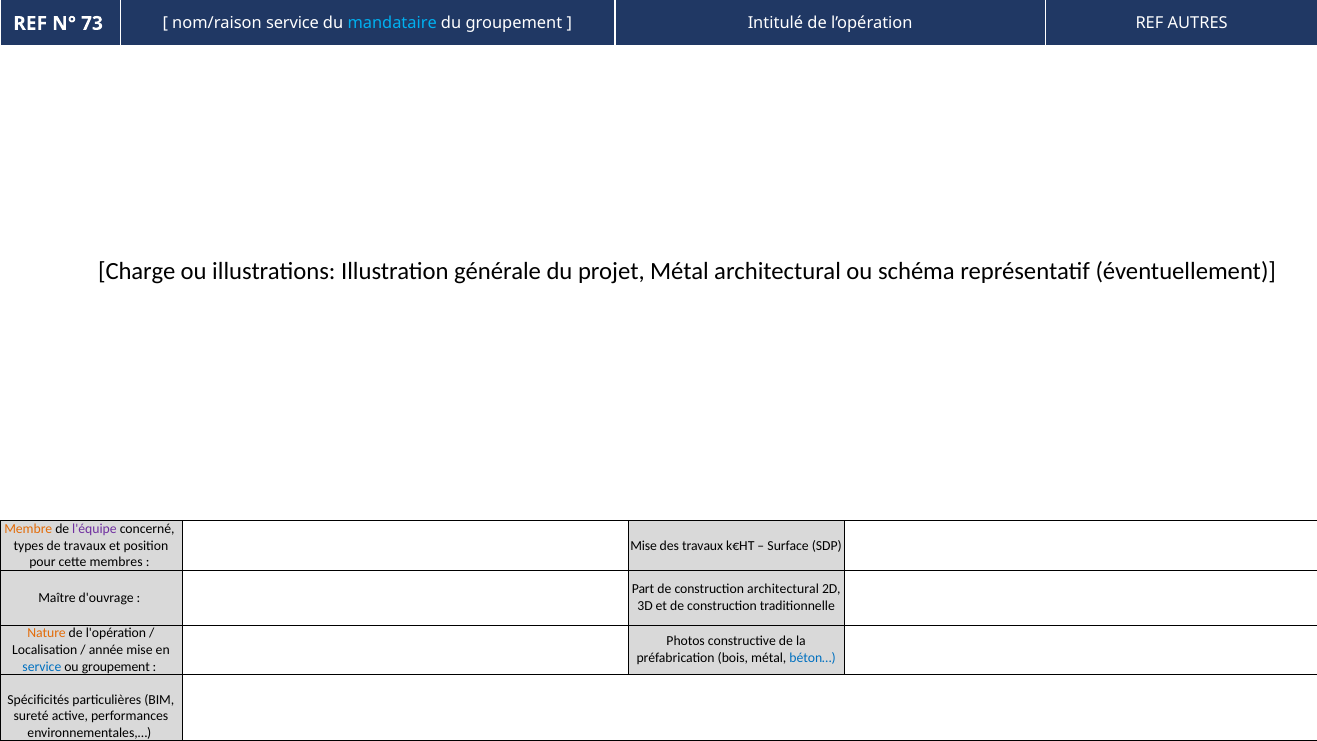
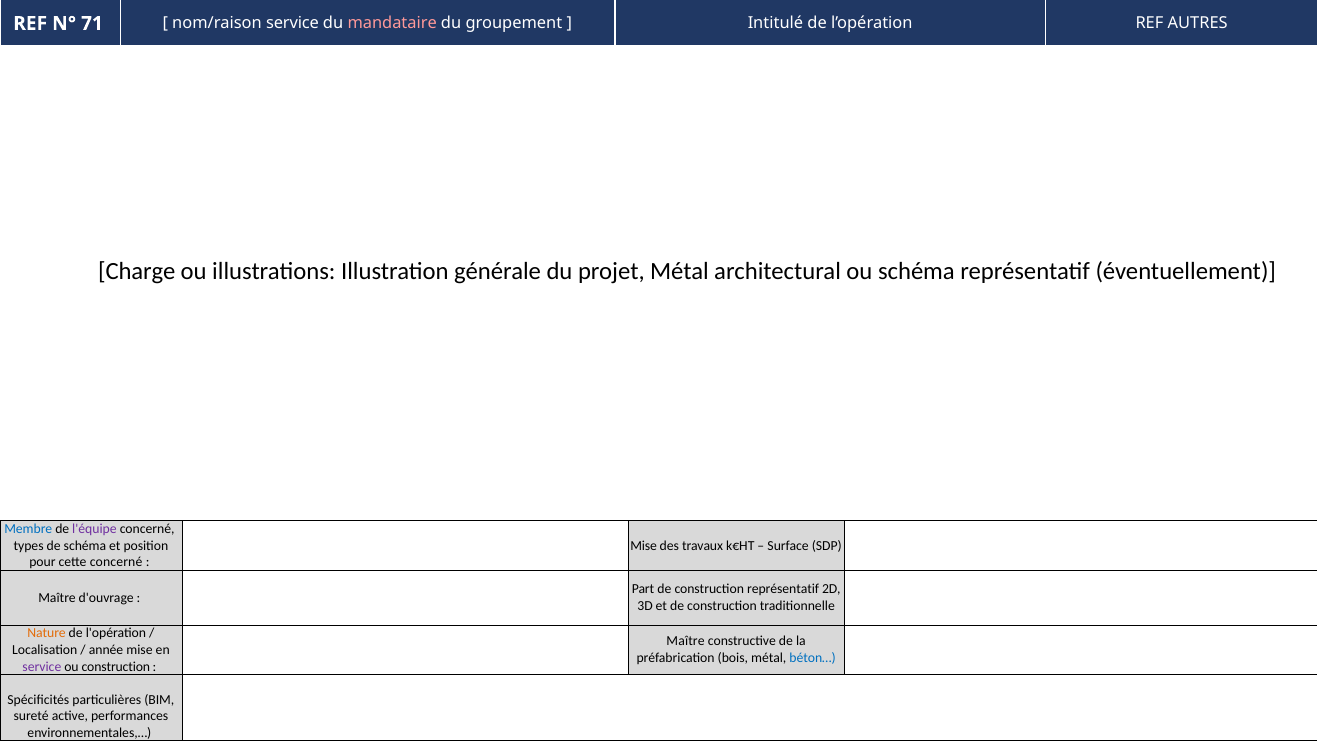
73: 73 -> 71
mandataire colour: light blue -> pink
Membre colour: orange -> blue
de travaux: travaux -> schéma
cette membres: membres -> concerné
construction architectural: architectural -> représentatif
Photos at (686, 641): Photos -> Maître
service at (42, 666) colour: blue -> purple
ou groupement: groupement -> construction
